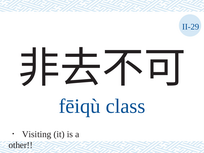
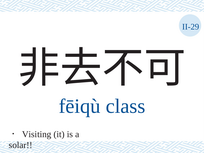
other: other -> solar
